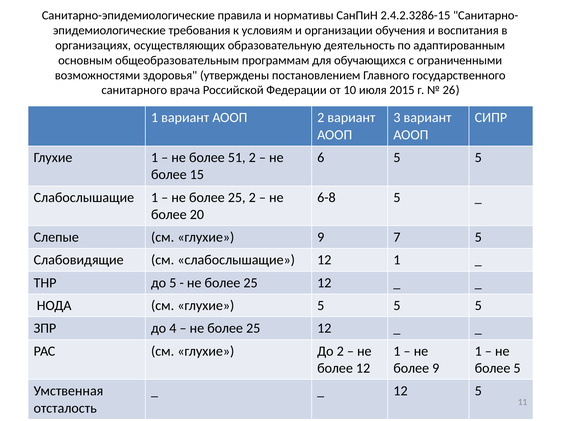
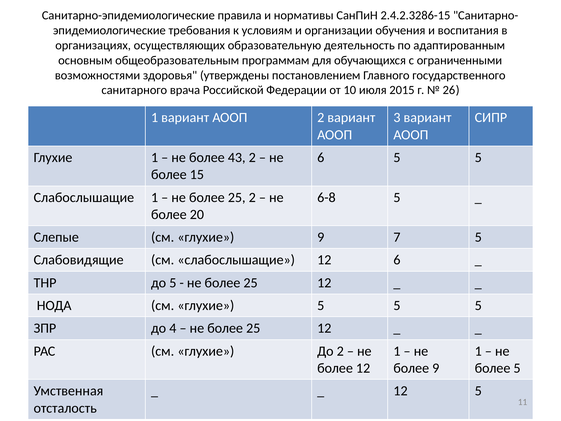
51: 51 -> 43
слабослышащие 12 1: 1 -> 6
